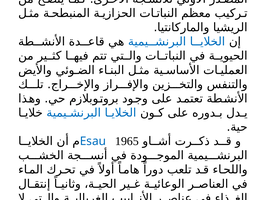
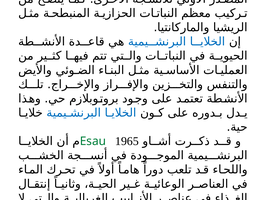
Esau colour: blue -> green
